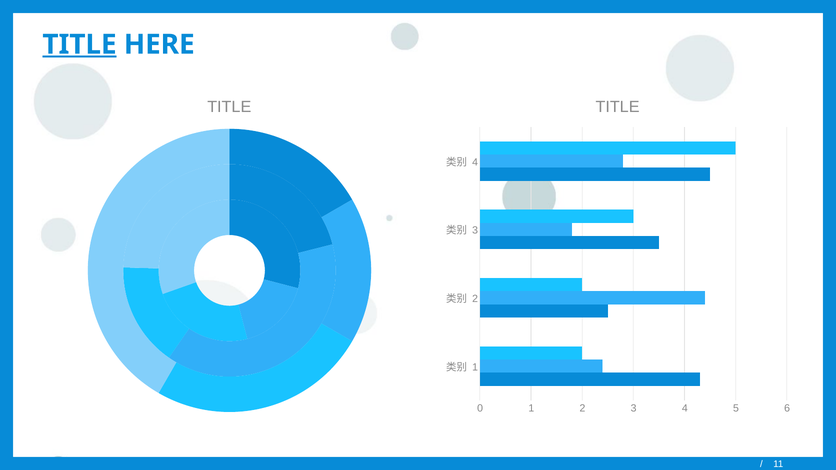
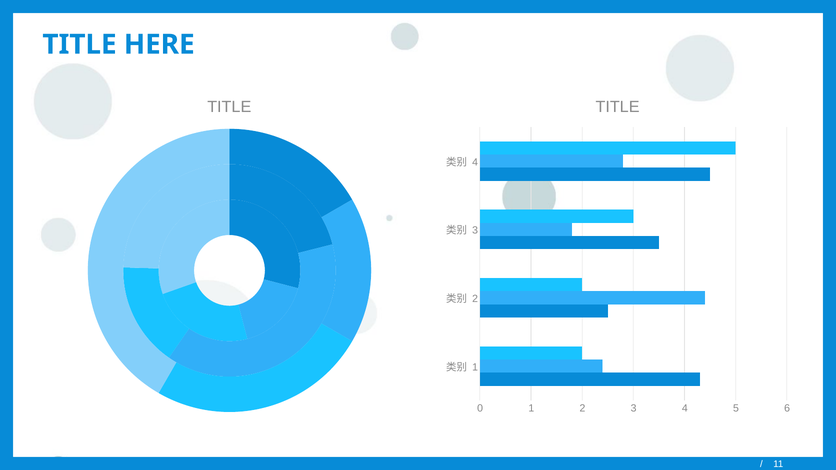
TITLE at (80, 44) underline: present -> none
